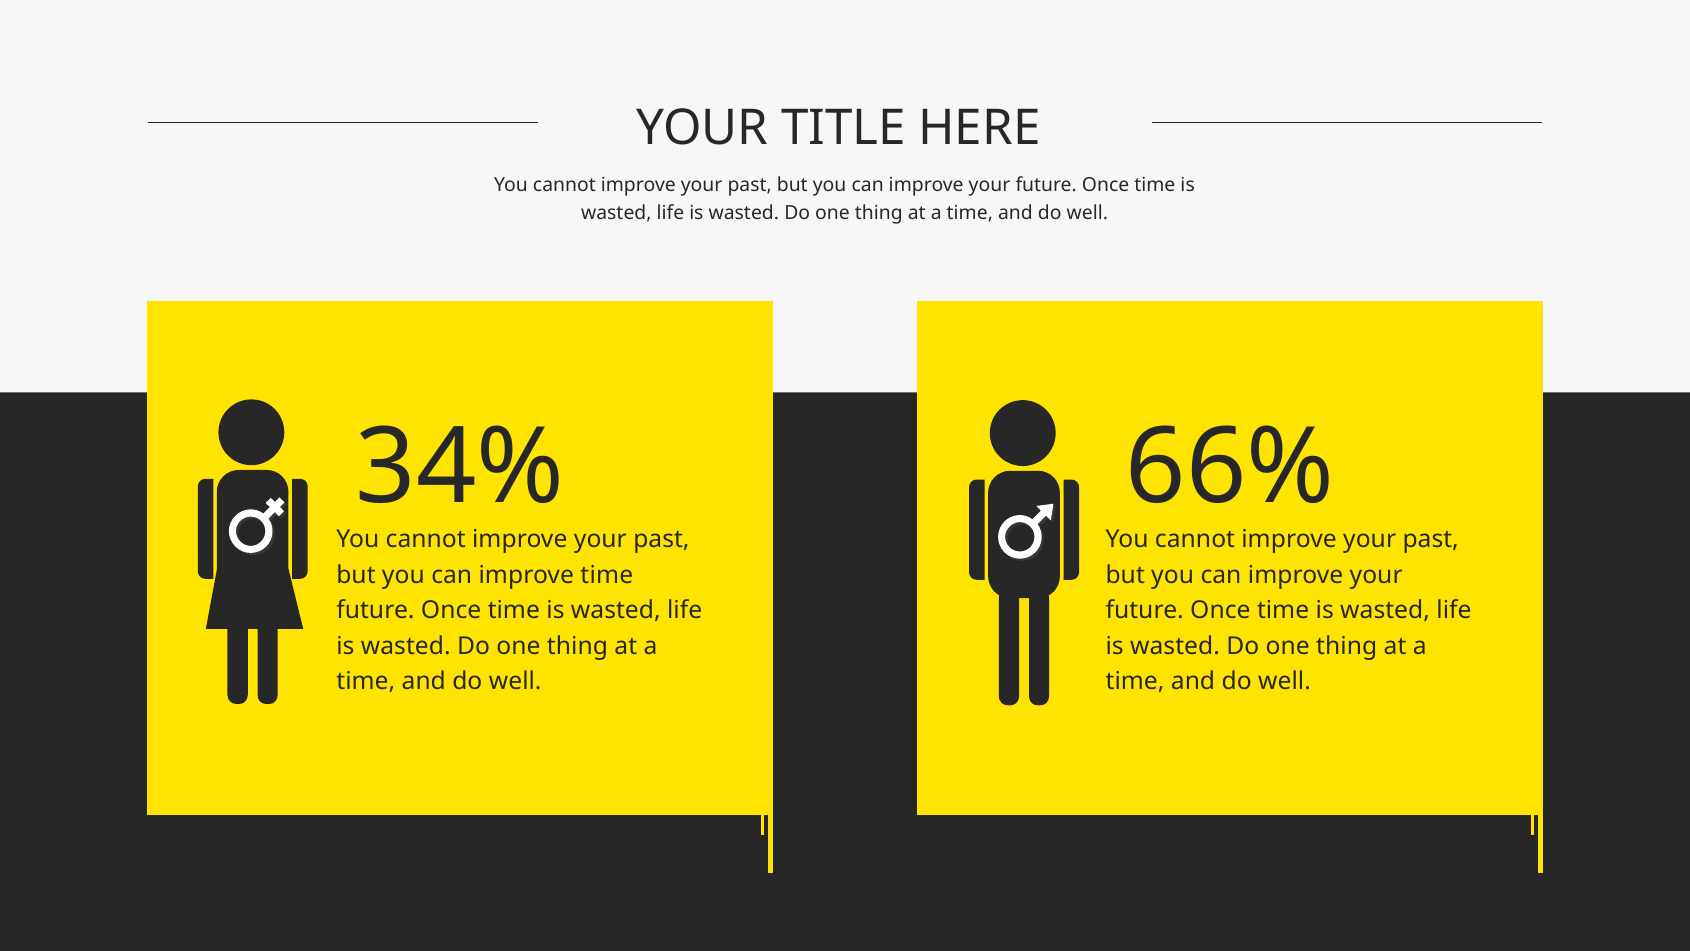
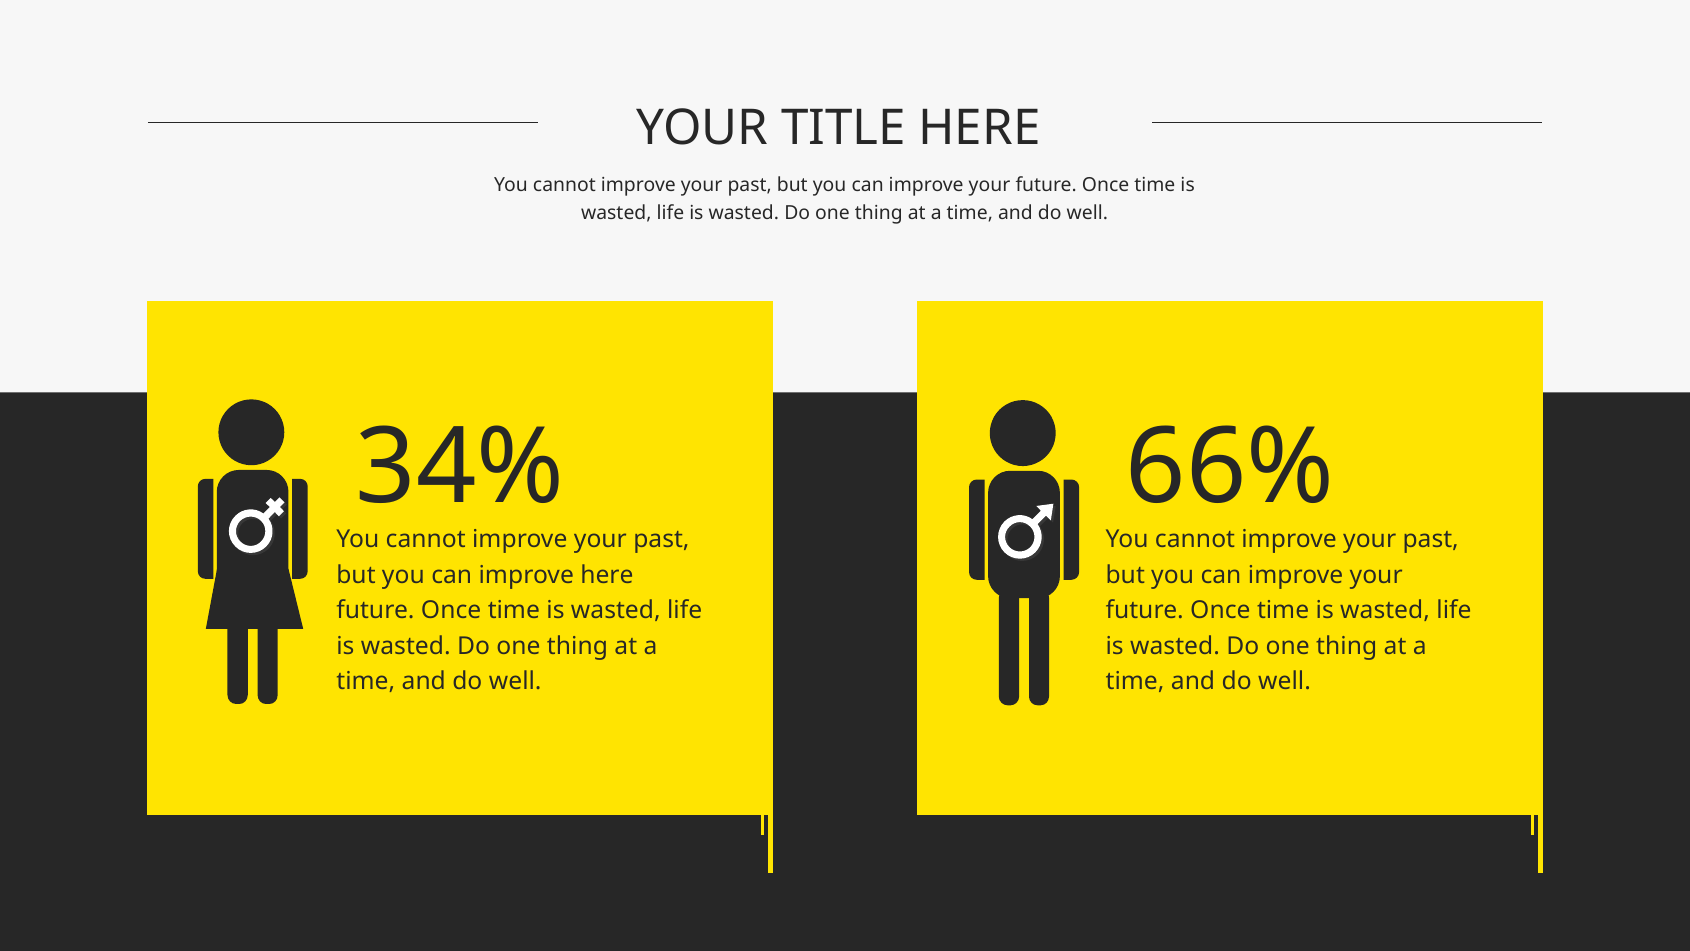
improve time: time -> here
